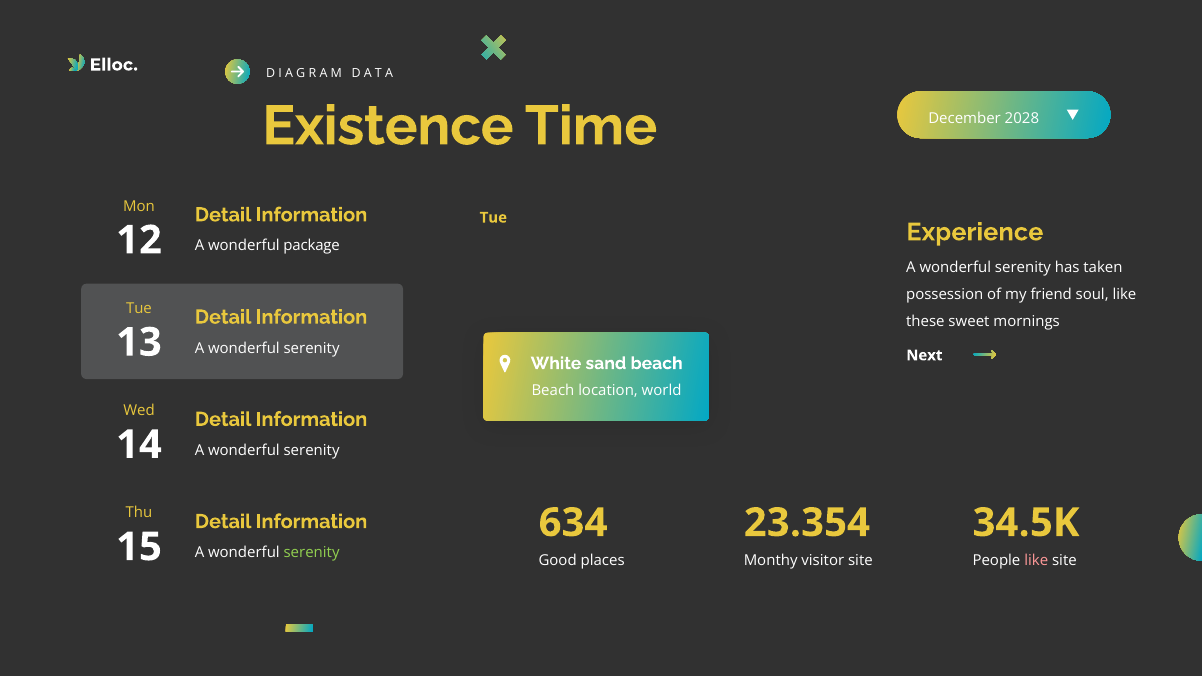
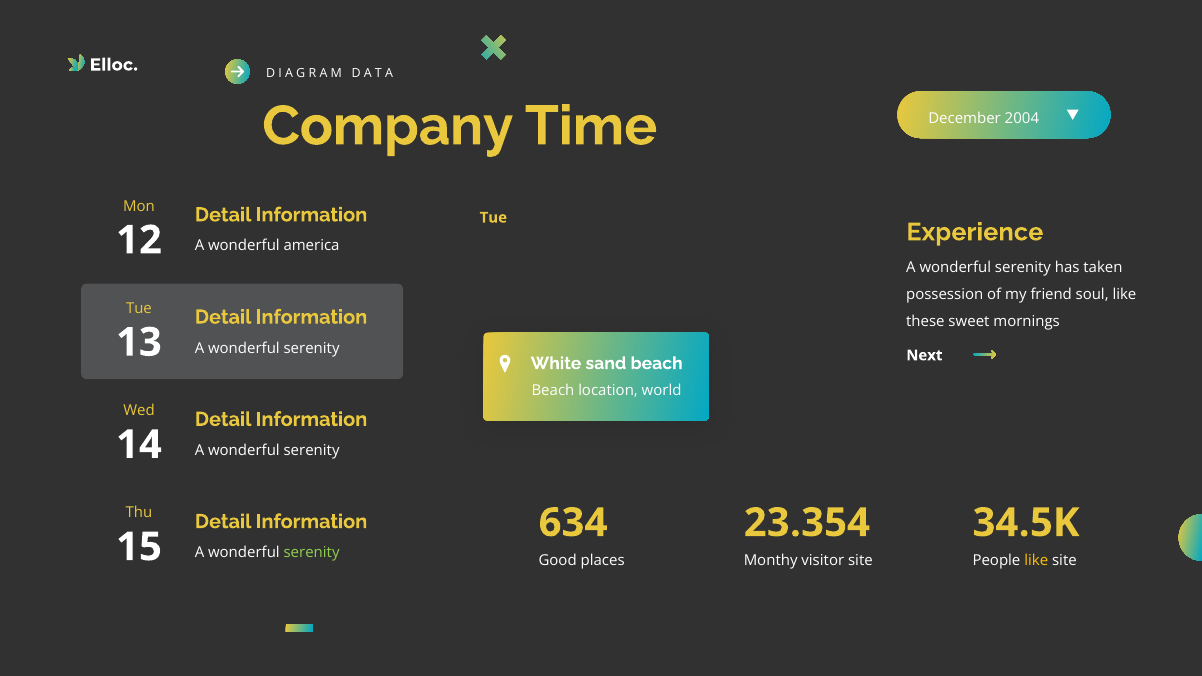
Existence: Existence -> Company
2028: 2028 -> 2004
package: package -> america
like at (1036, 561) colour: pink -> yellow
